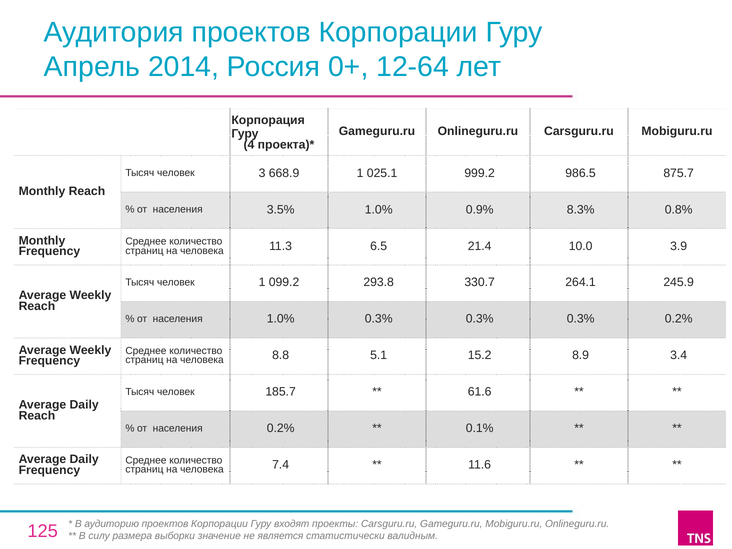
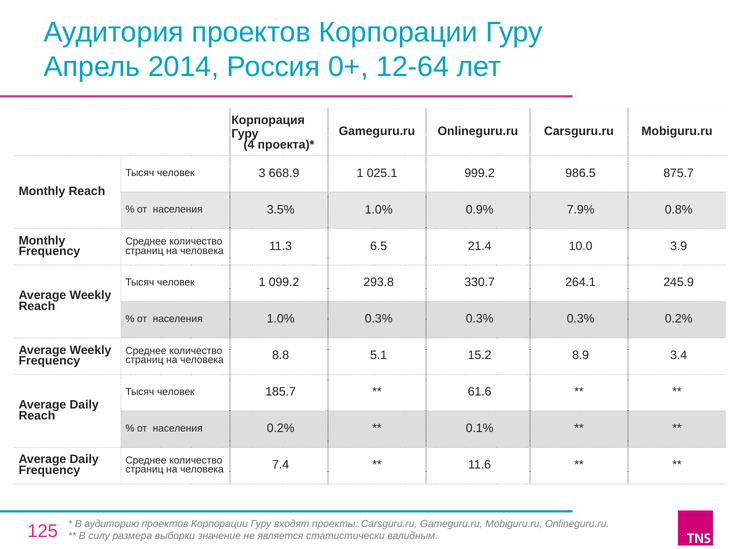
8.3%: 8.3% -> 7.9%
